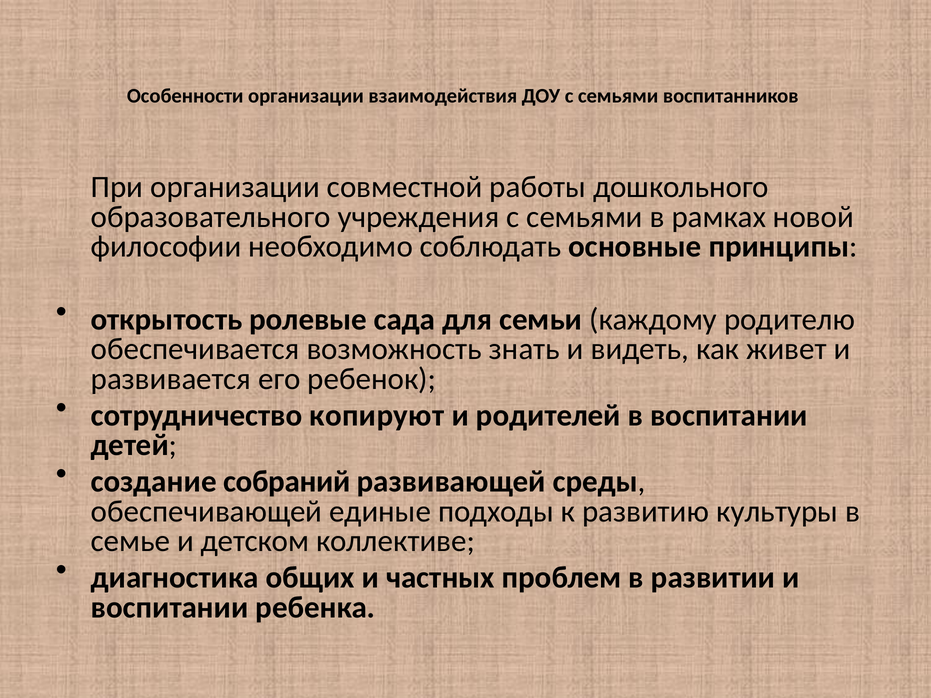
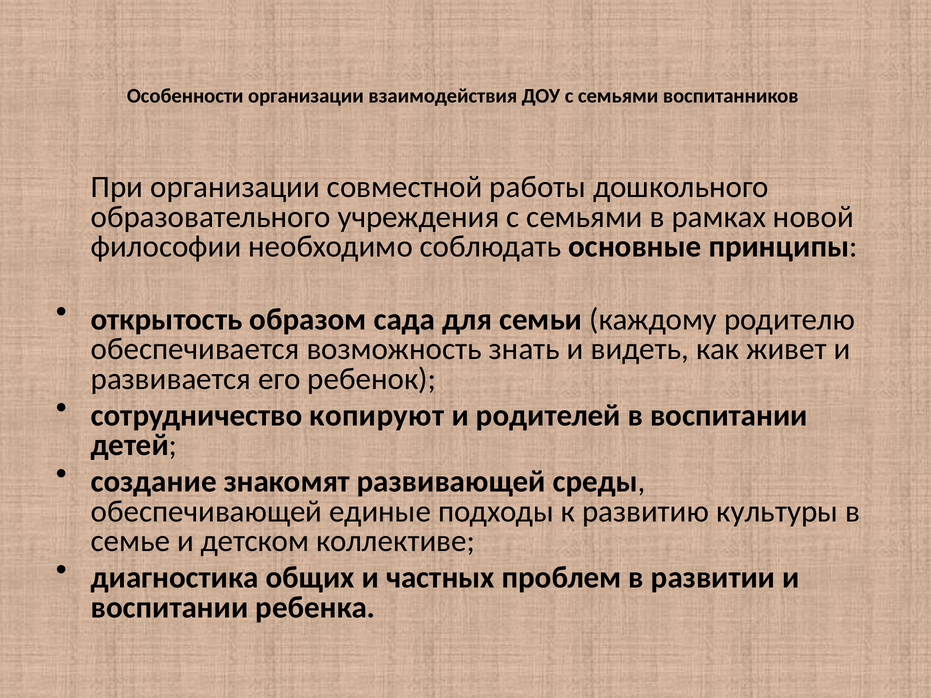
ролевые: ролевые -> образом
собраний: собраний -> знакомят
